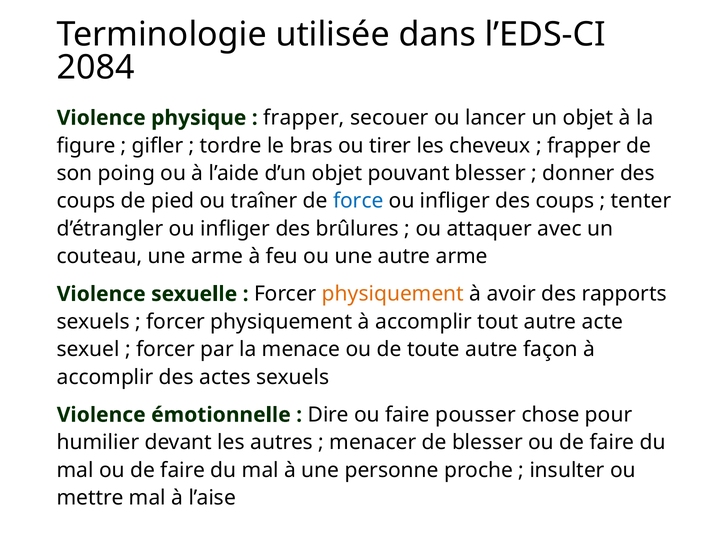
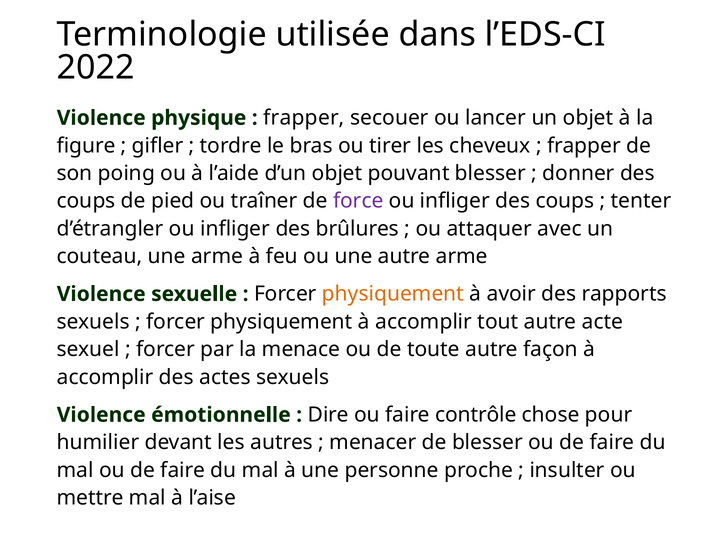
2084: 2084 -> 2022
force colour: blue -> purple
pousser: pousser -> contrôle
